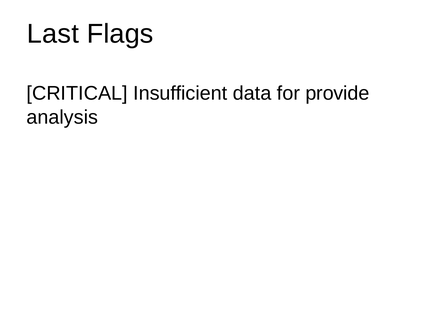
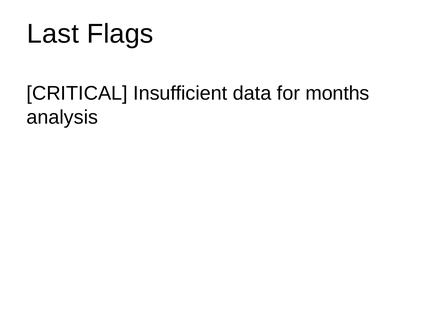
provide: provide -> months
